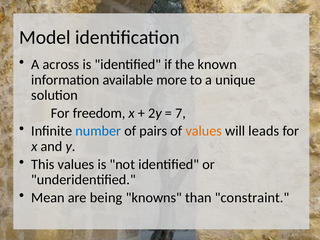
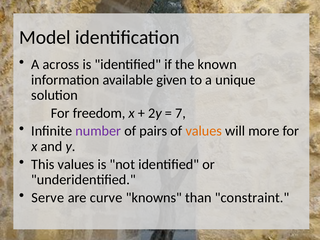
more: more -> given
number colour: blue -> purple
leads: leads -> more
Mean: Mean -> Serve
being: being -> curve
